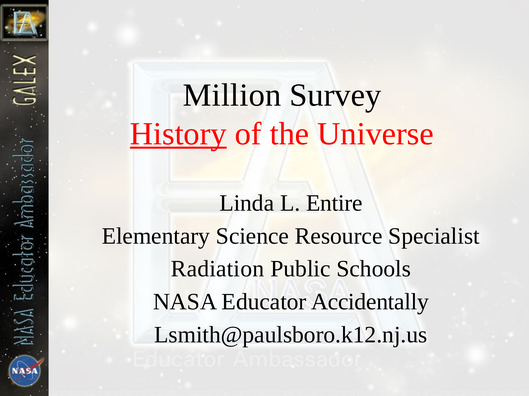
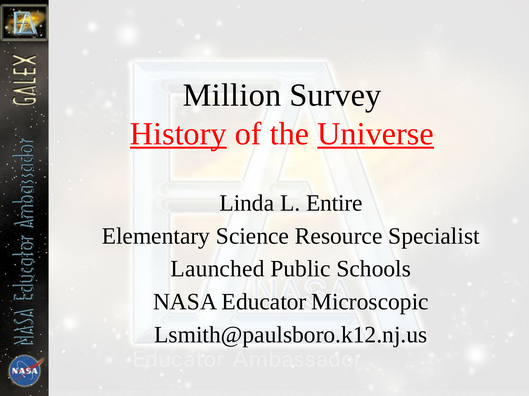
Universe underline: none -> present
Radiation: Radiation -> Launched
Accidentally: Accidentally -> Microscopic
